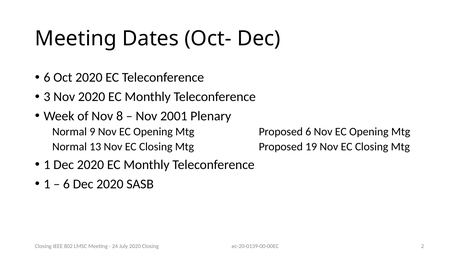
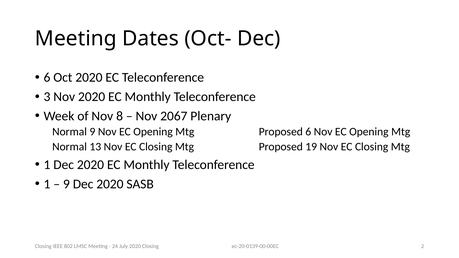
2001: 2001 -> 2067
6 at (66, 184): 6 -> 9
